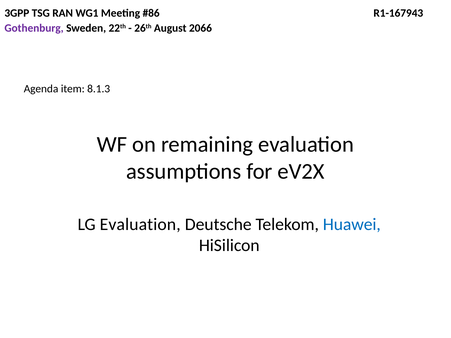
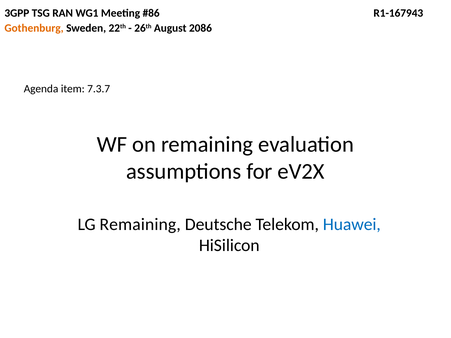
Gothenburg colour: purple -> orange
2066: 2066 -> 2086
8.1.3: 8.1.3 -> 7.3.7
LG Evaluation: Evaluation -> Remaining
